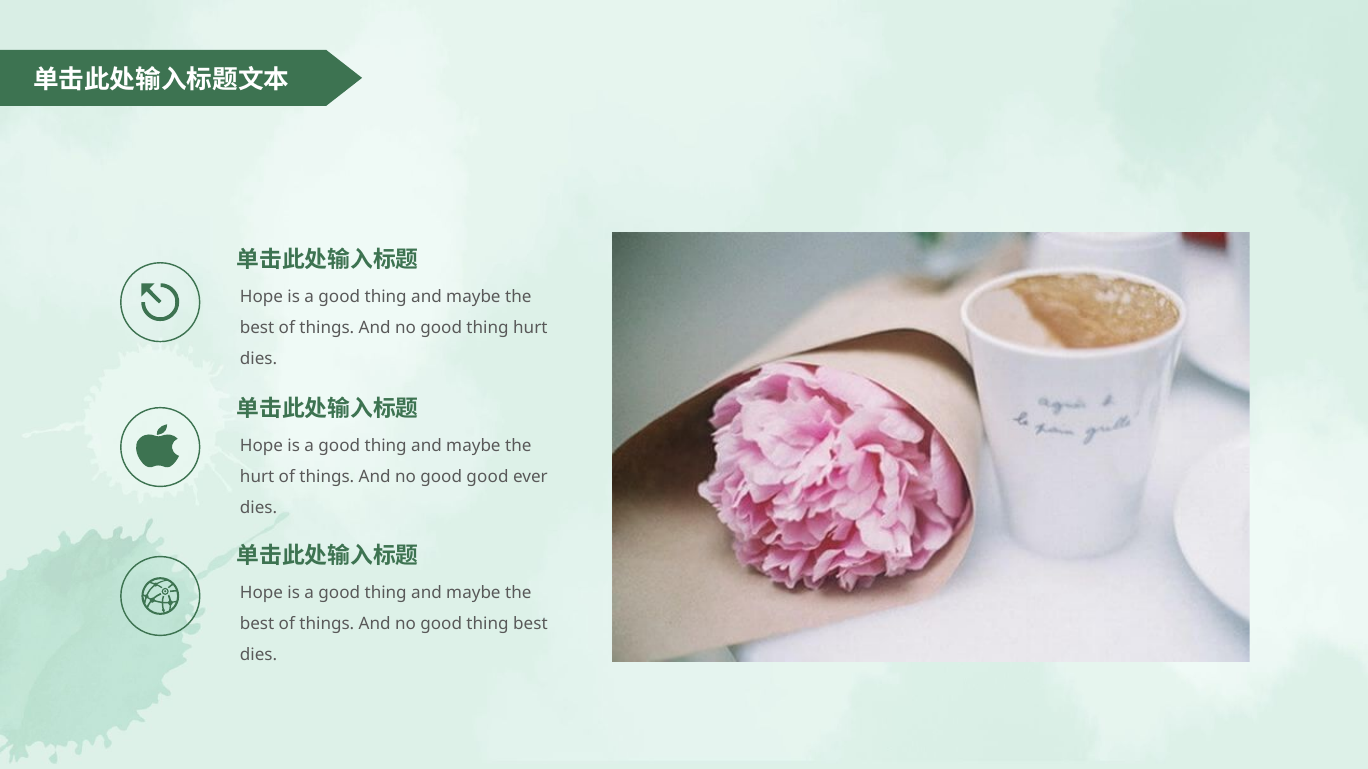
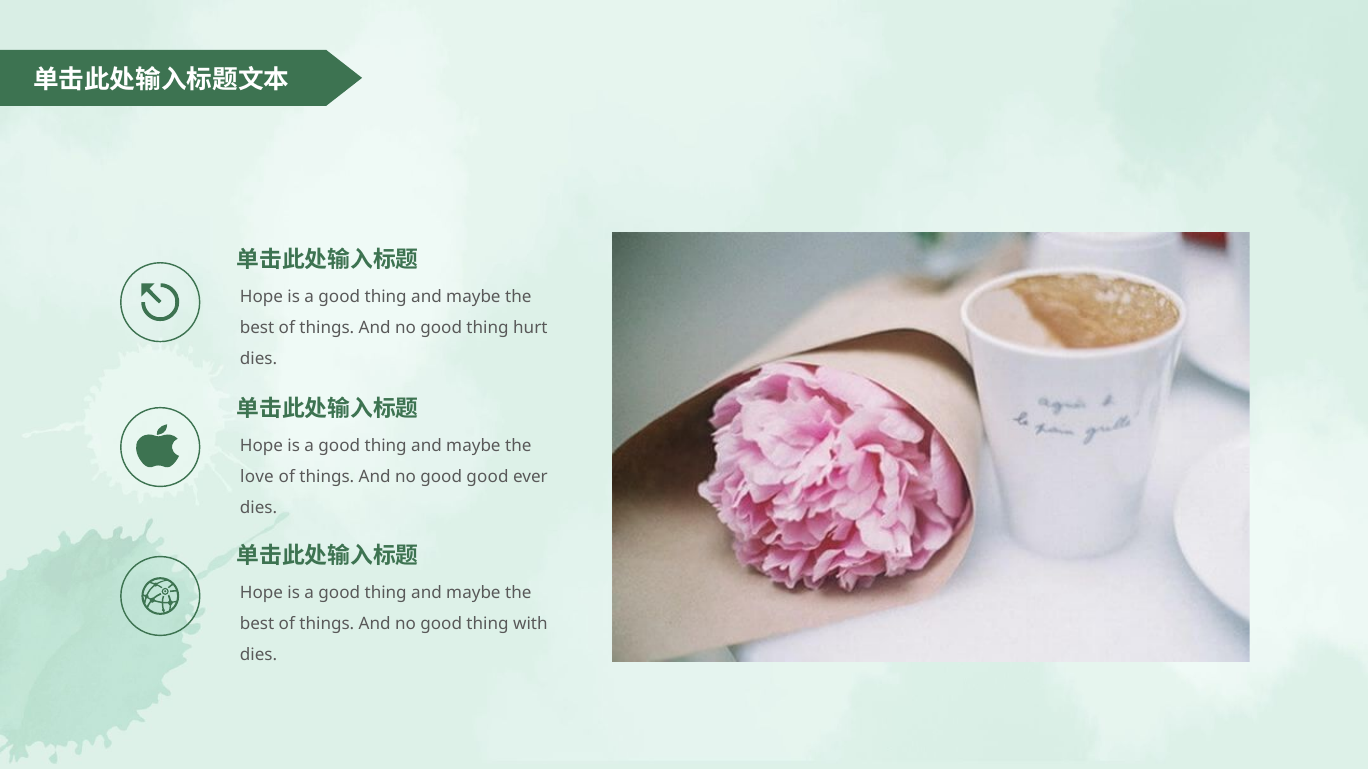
hurt at (257, 477): hurt -> love
thing best: best -> with
